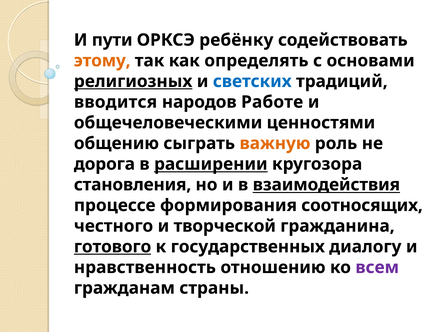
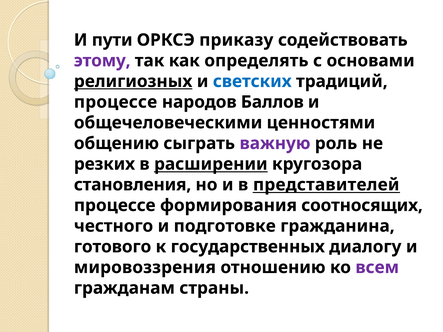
ребёнку: ребёнку -> приказу
этому colour: orange -> purple
вводится at (116, 102): вводится -> процессе
Работе: Работе -> Баллов
важную colour: orange -> purple
дорога: дорога -> резких
взаимодействия: взаимодействия -> представителей
творческой: творческой -> подготовке
готового underline: present -> none
нравственность: нравственность -> мировоззрения
